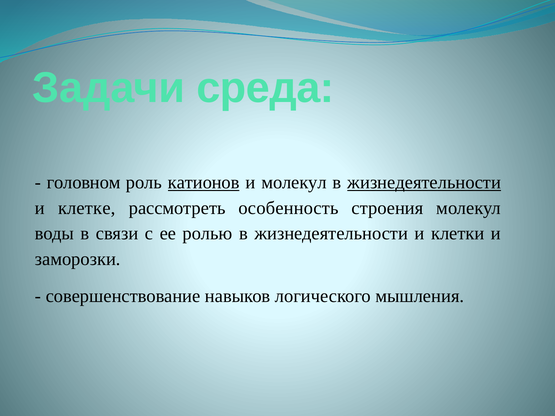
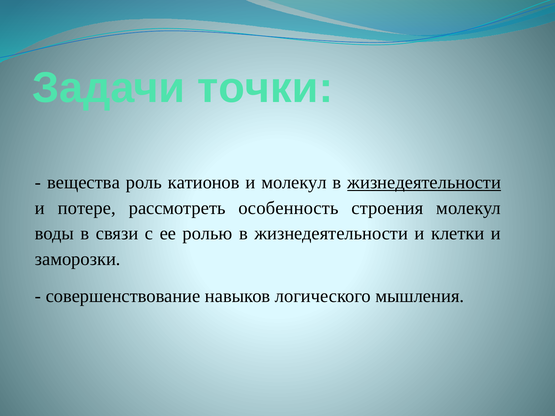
среда: среда -> точки
головном: головном -> вещества
катионов underline: present -> none
клетке: клетке -> потере
